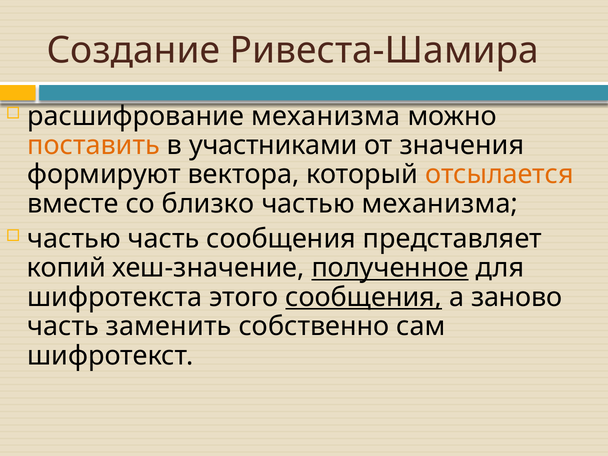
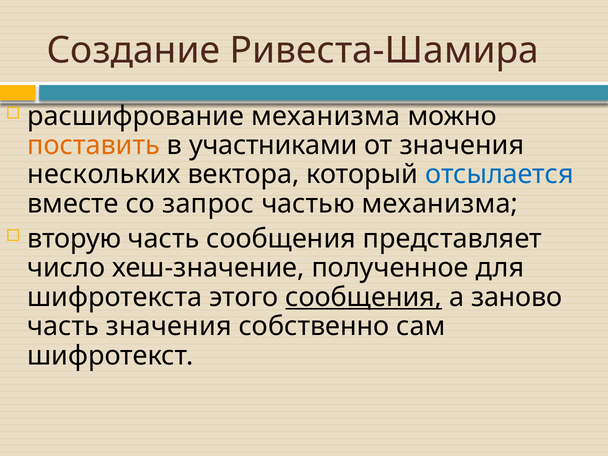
формируют: формируют -> нескольких
отсылается colour: orange -> blue
близко: близко -> запрос
частью at (74, 239): частью -> вторую
копий: копий -> число
полученное underline: present -> none
часть заменить: заменить -> значения
